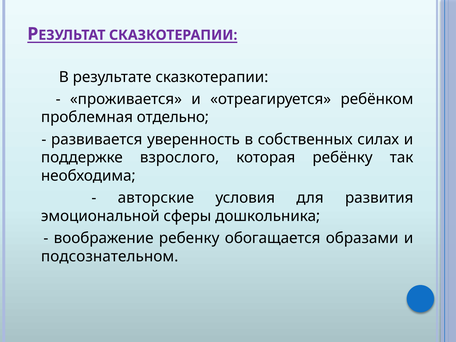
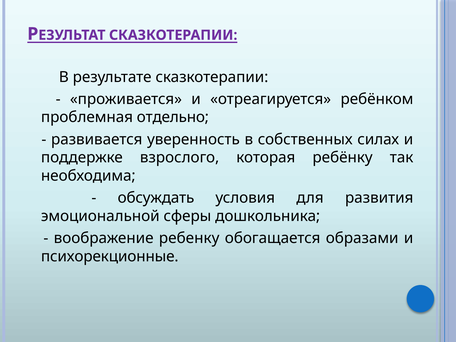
авторские: авторские -> обсуждать
подсознательном: подсознательном -> психорекционные
